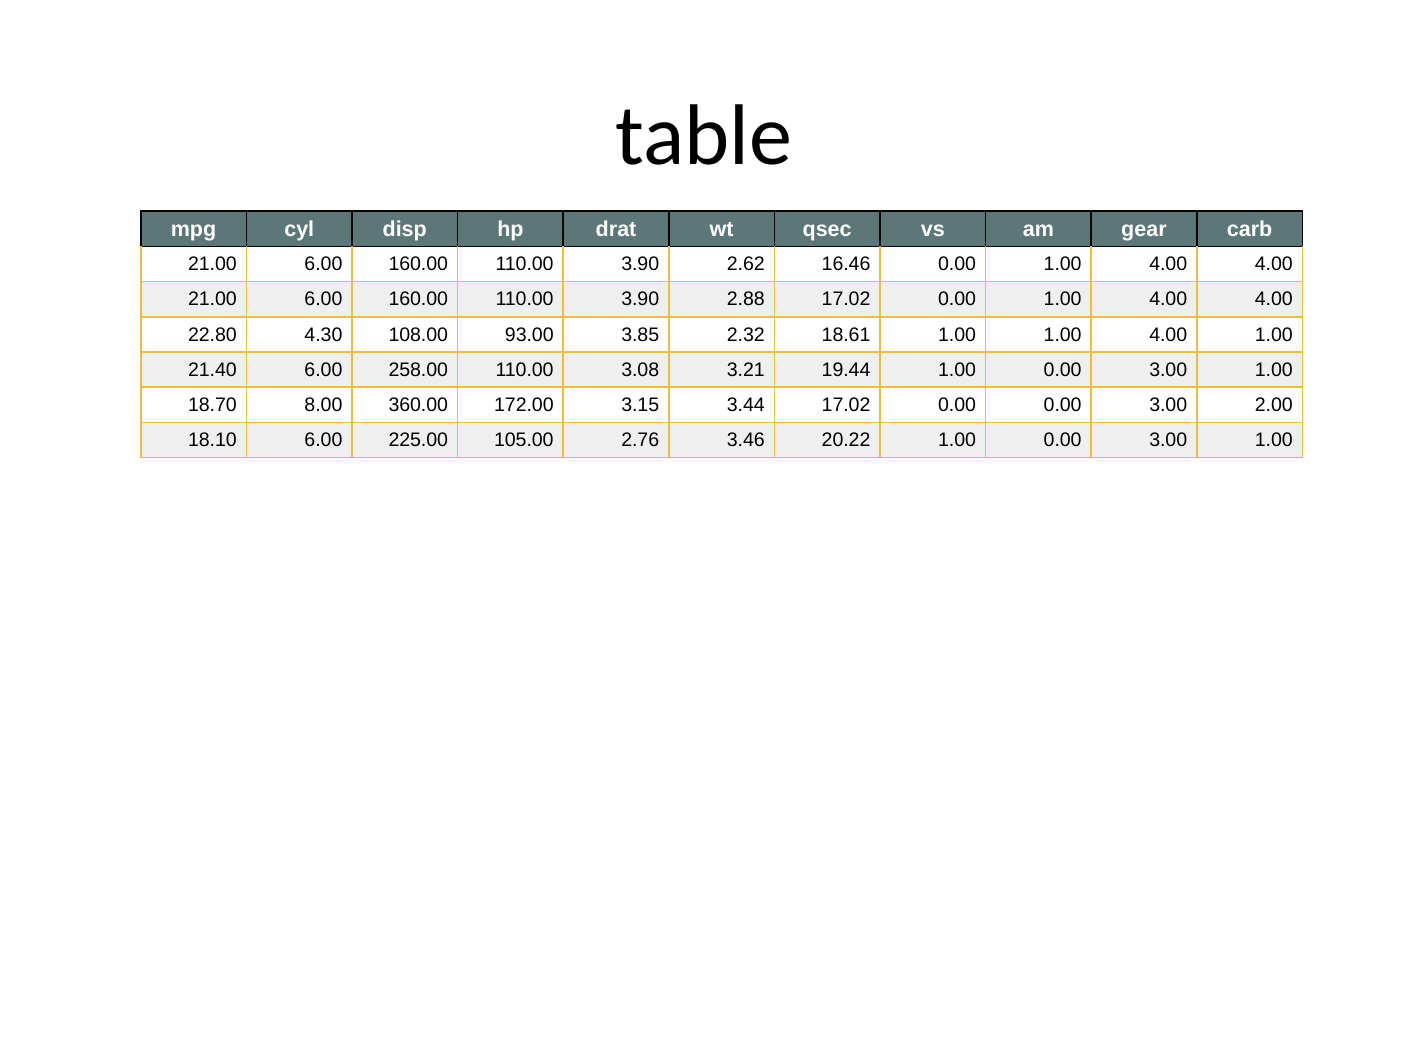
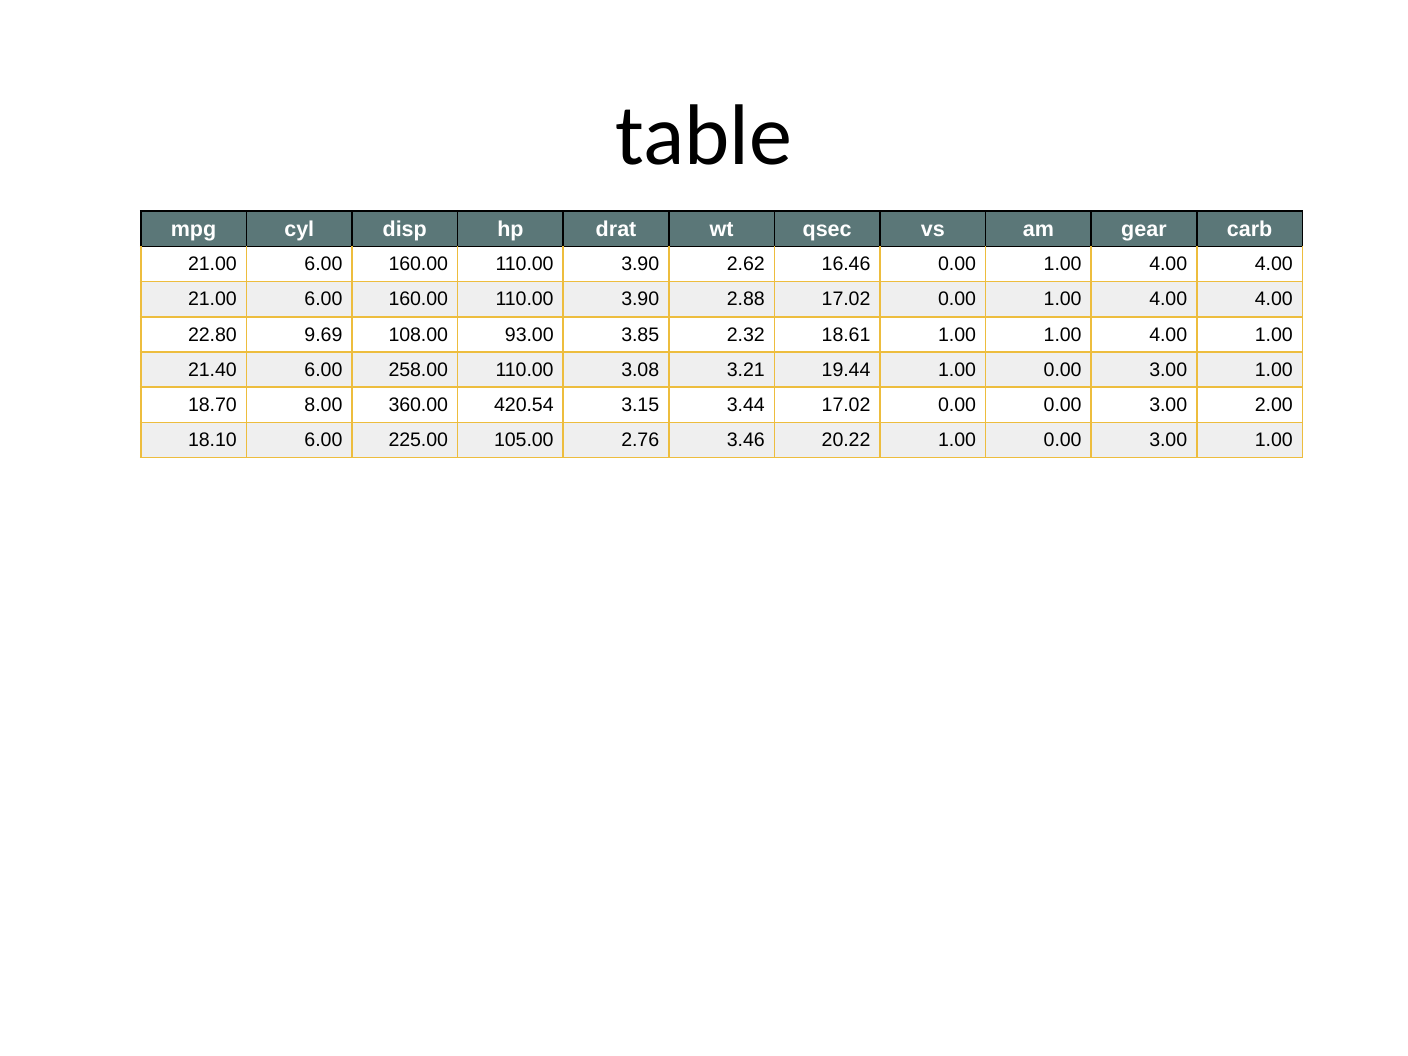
4.30: 4.30 -> 9.69
172.00: 172.00 -> 420.54
